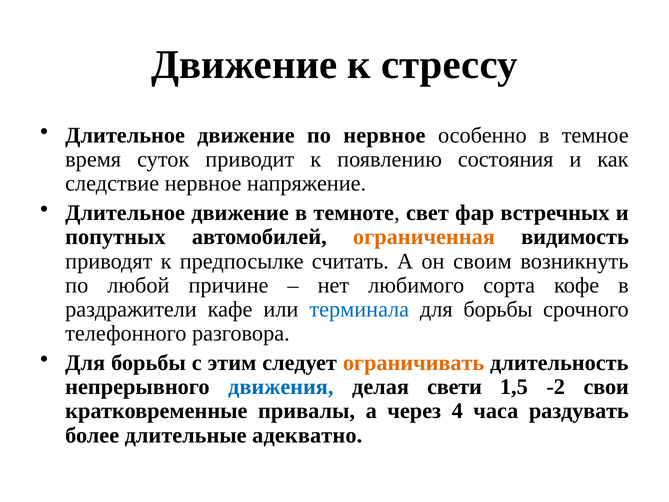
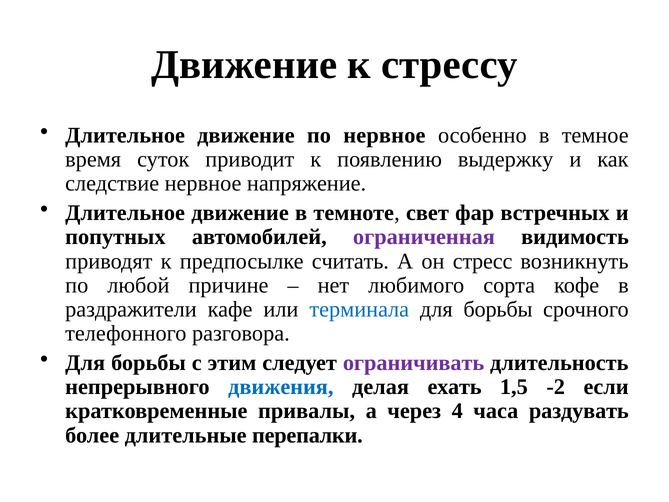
состояния: состояния -> выдержку
ограниченная colour: orange -> purple
своим: своим -> стресс
ограничивать colour: orange -> purple
свети: свети -> ехать
свои: свои -> если
адекватно: адекватно -> перепалки
